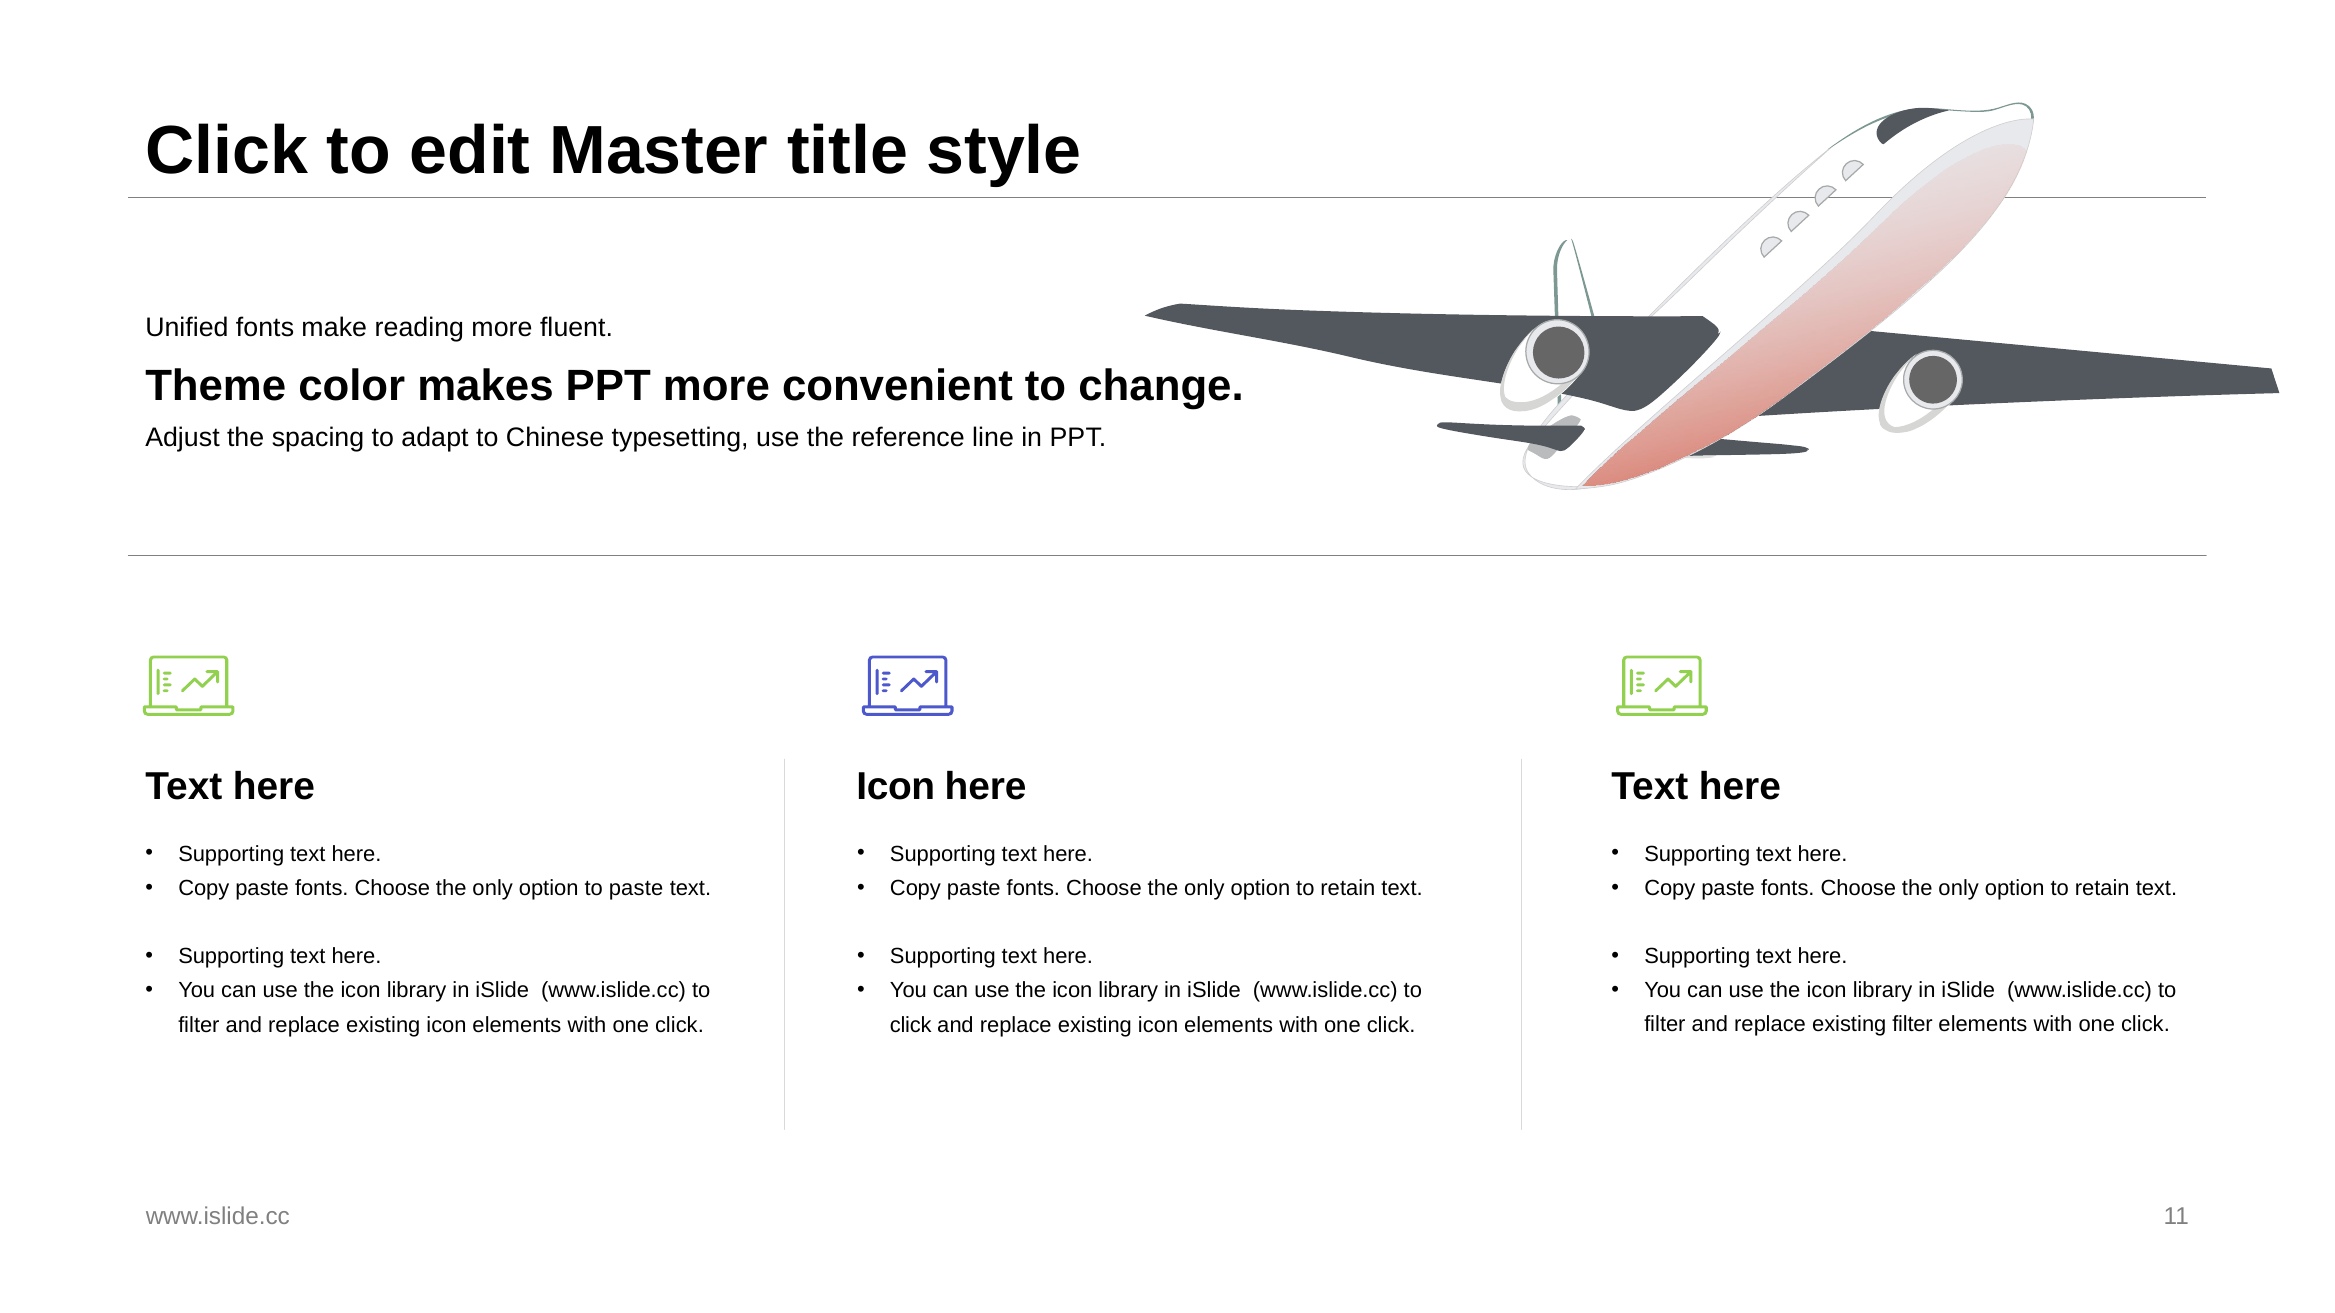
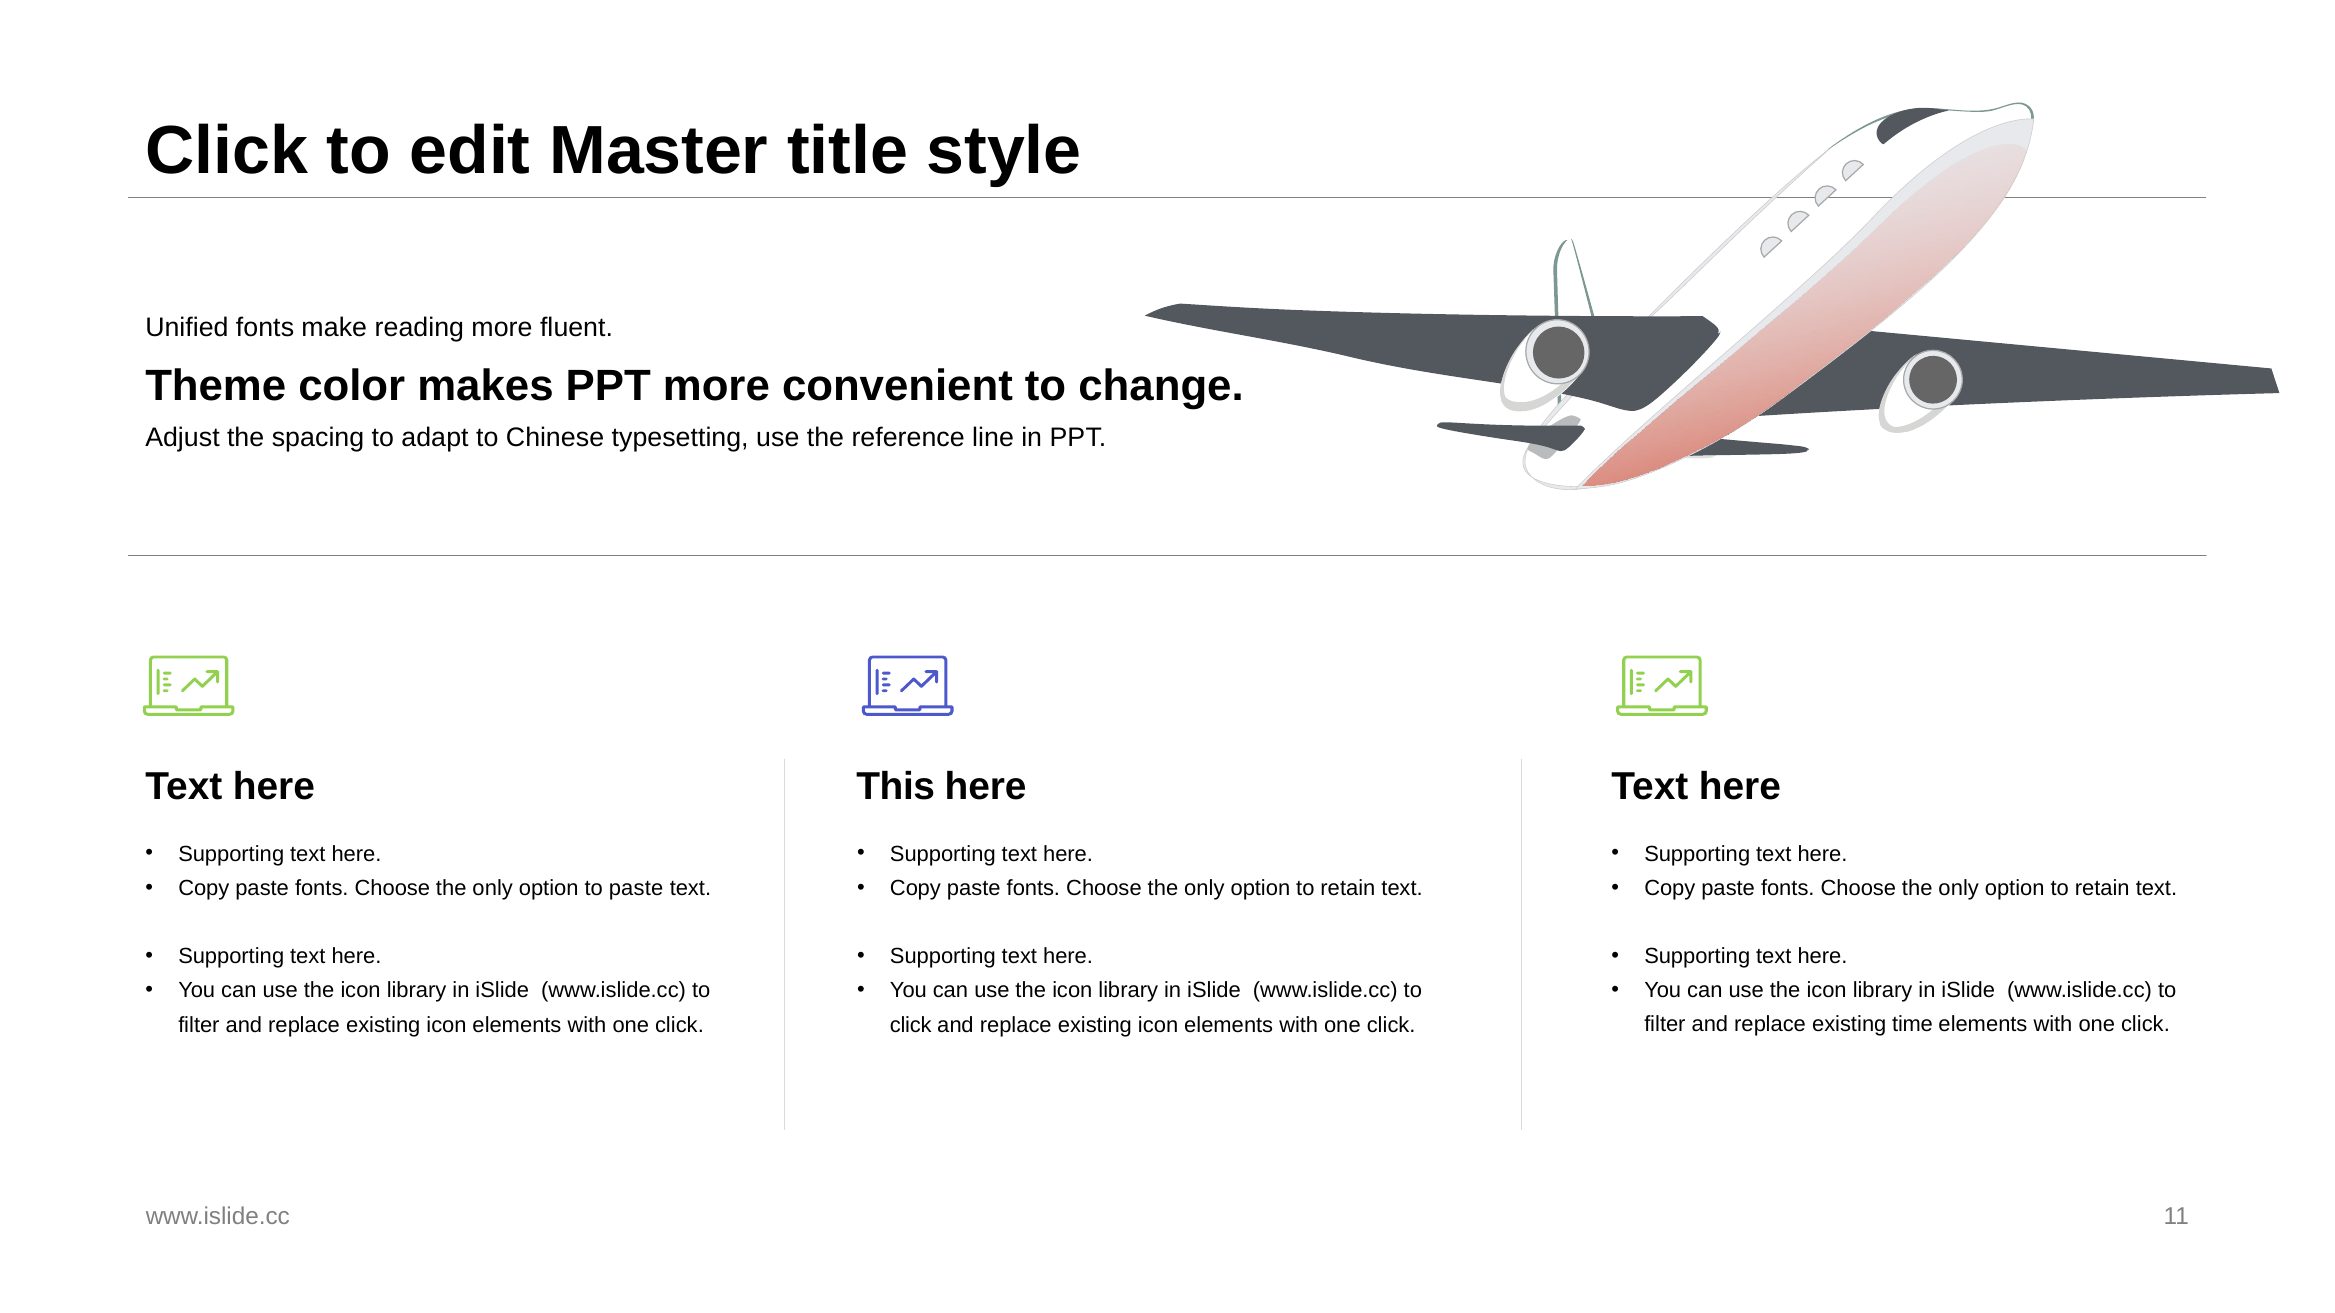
Icon at (896, 787): Icon -> This
existing filter: filter -> time
